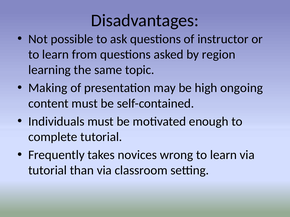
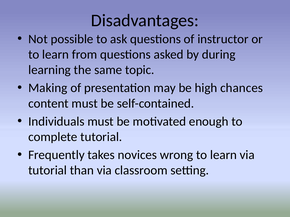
region: region -> during
ongoing: ongoing -> chances
